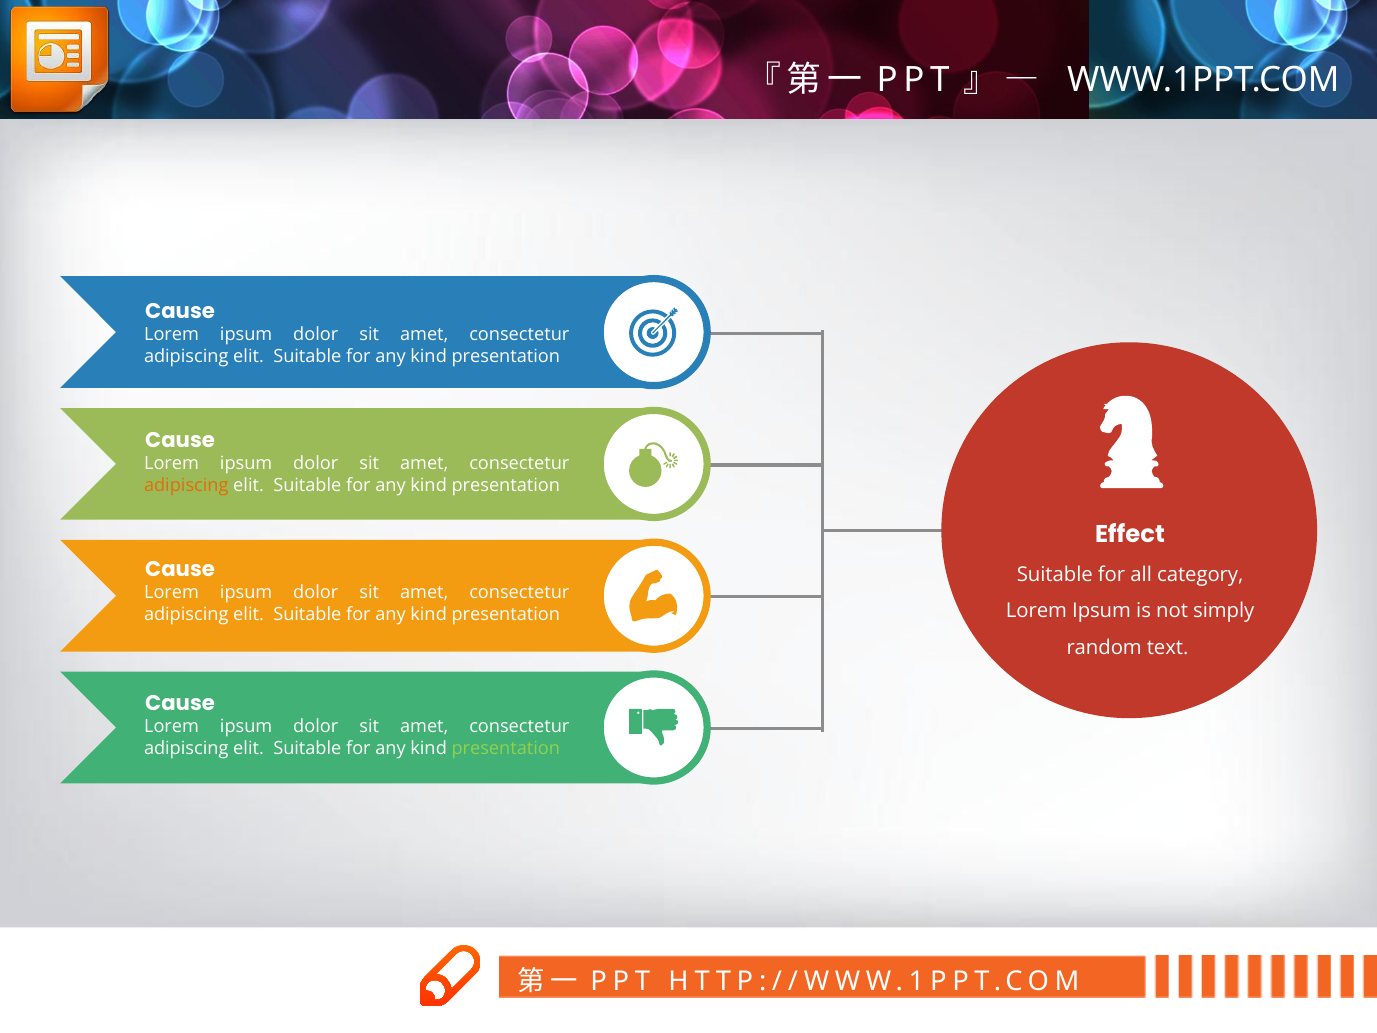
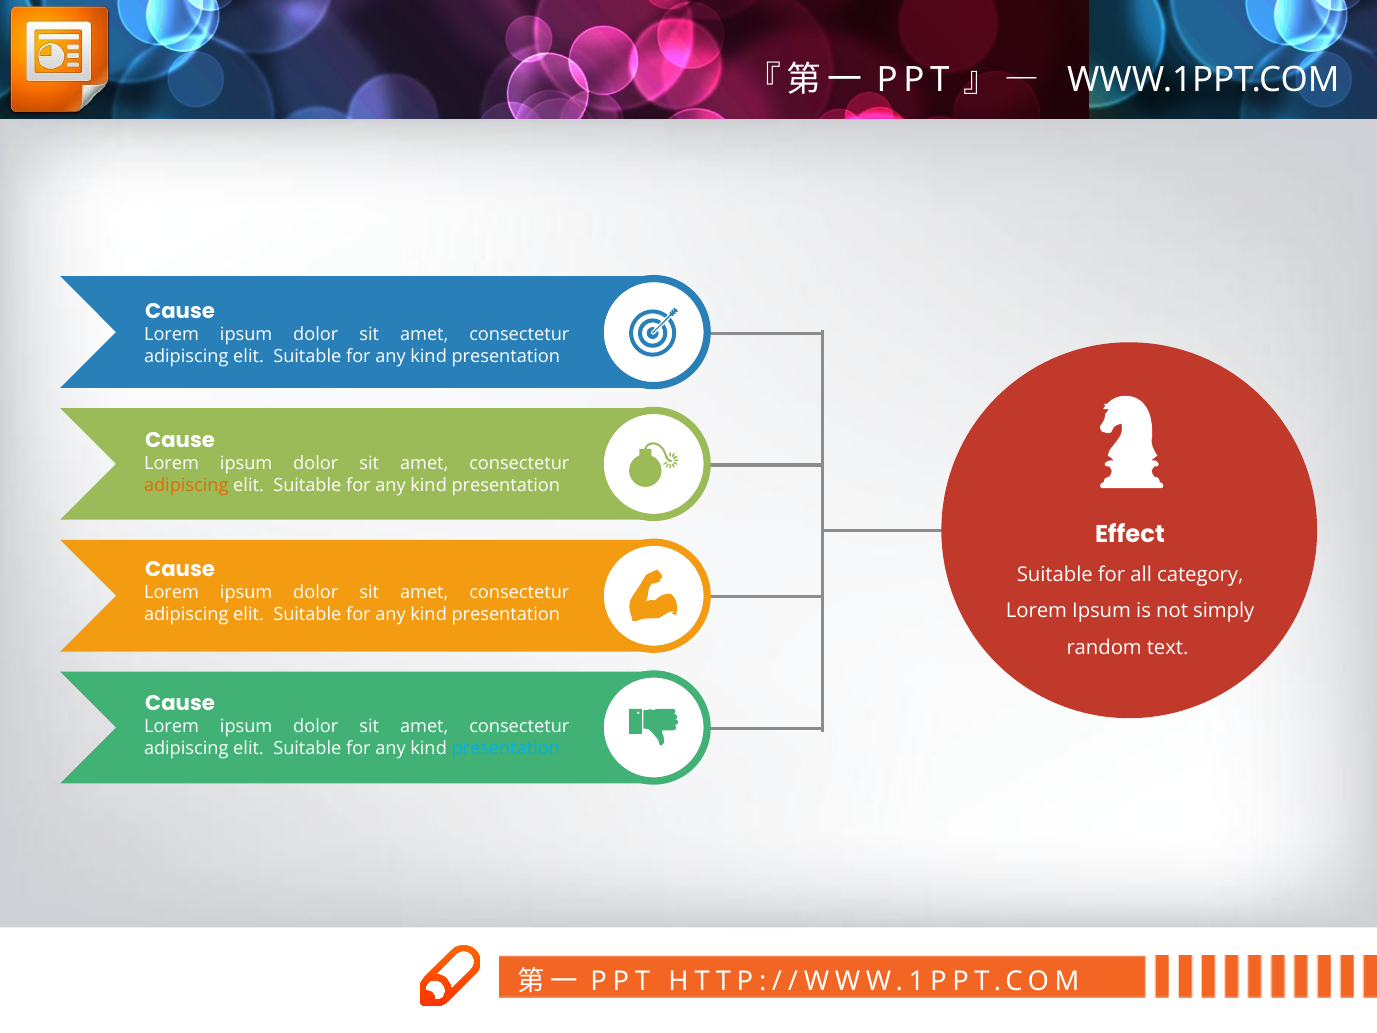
presentation at (506, 748) colour: light green -> light blue
